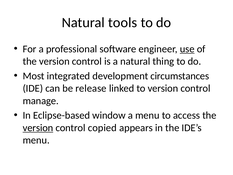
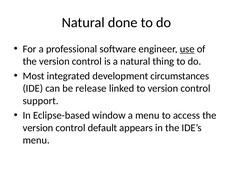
tools: tools -> done
manage: manage -> support
version at (38, 128) underline: present -> none
copied: copied -> default
